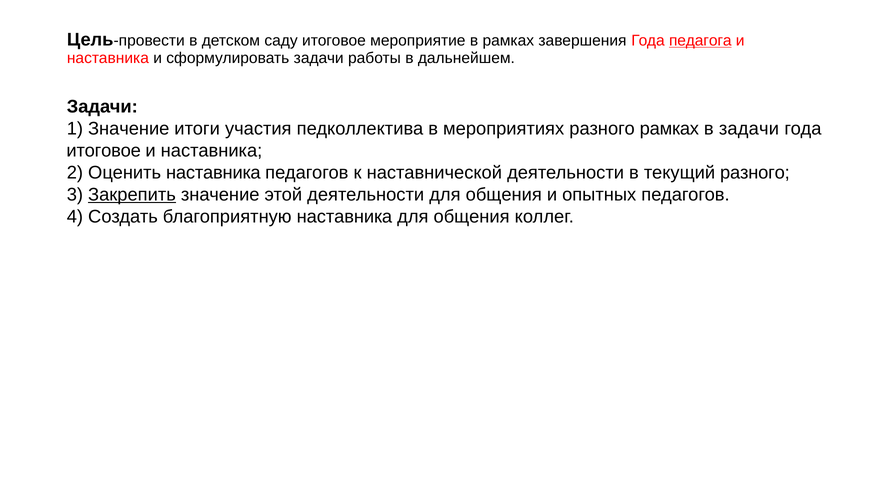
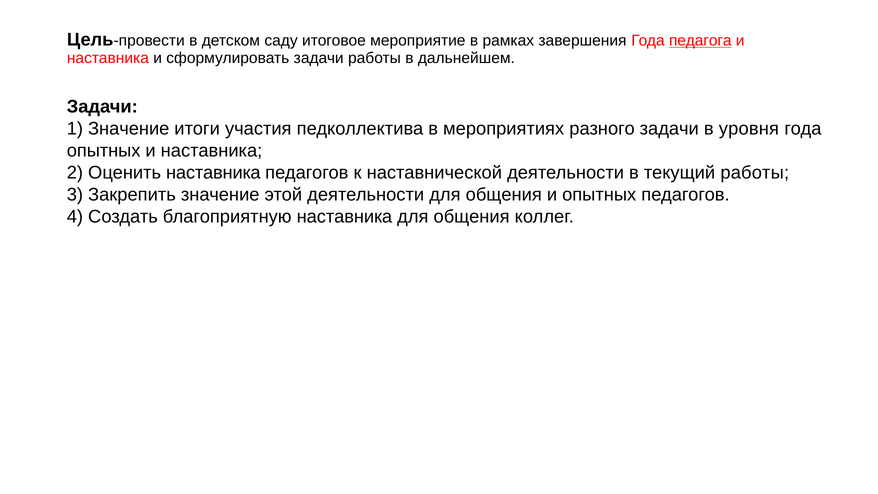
разного рамках: рамках -> задачи
в задачи: задачи -> уровня
итоговое at (104, 151): итоговое -> опытных
текущий разного: разного -> работы
Закрепить underline: present -> none
